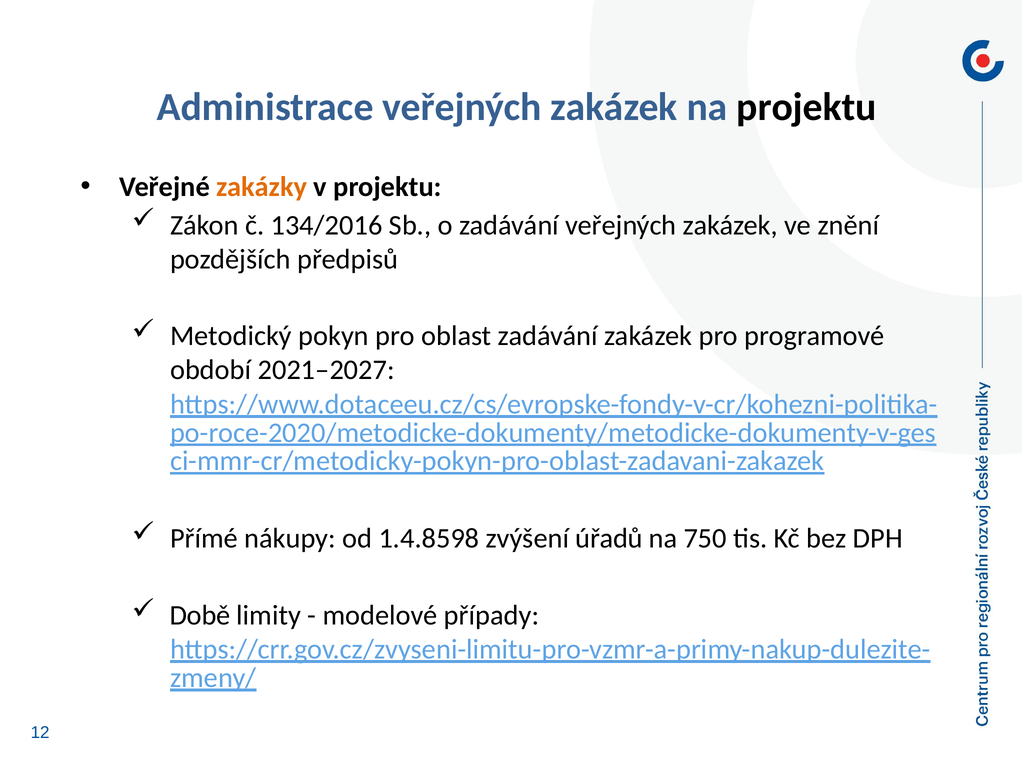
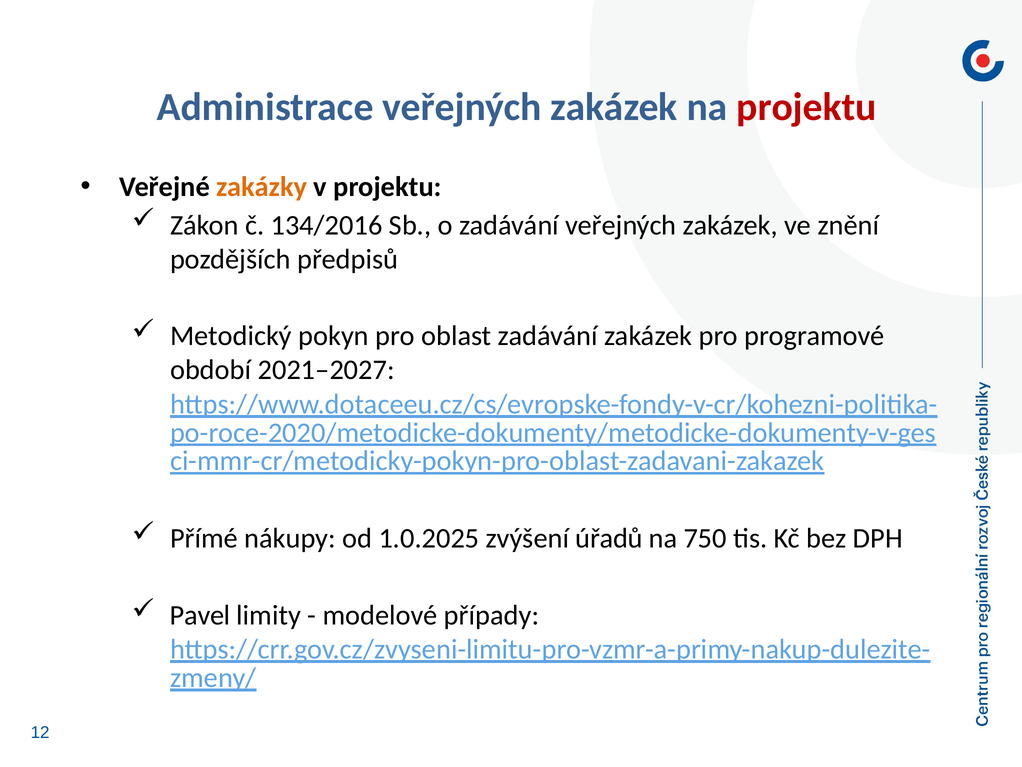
projektu at (806, 107) colour: black -> red
1.4.8598: 1.4.8598 -> 1.0.2025
Době: Době -> Pavel
